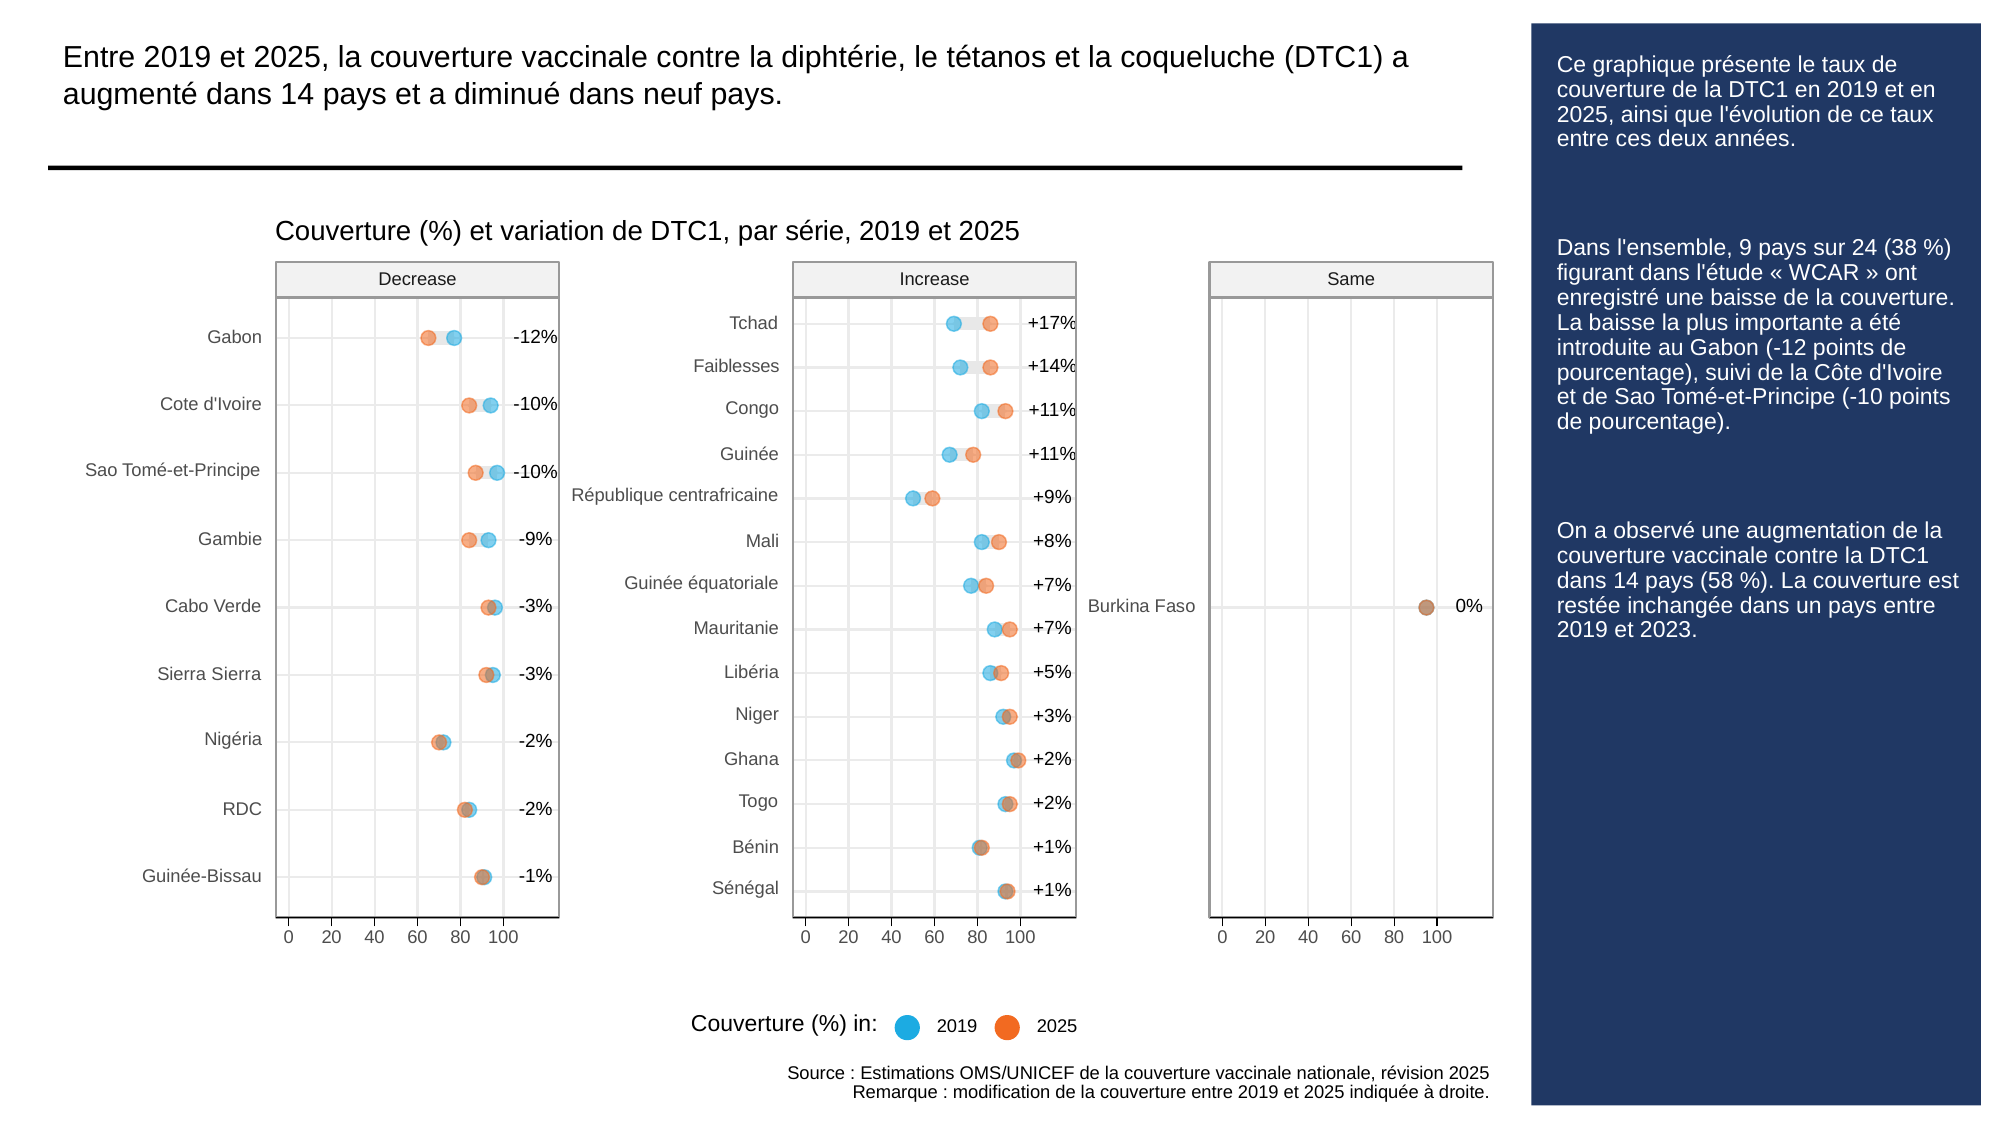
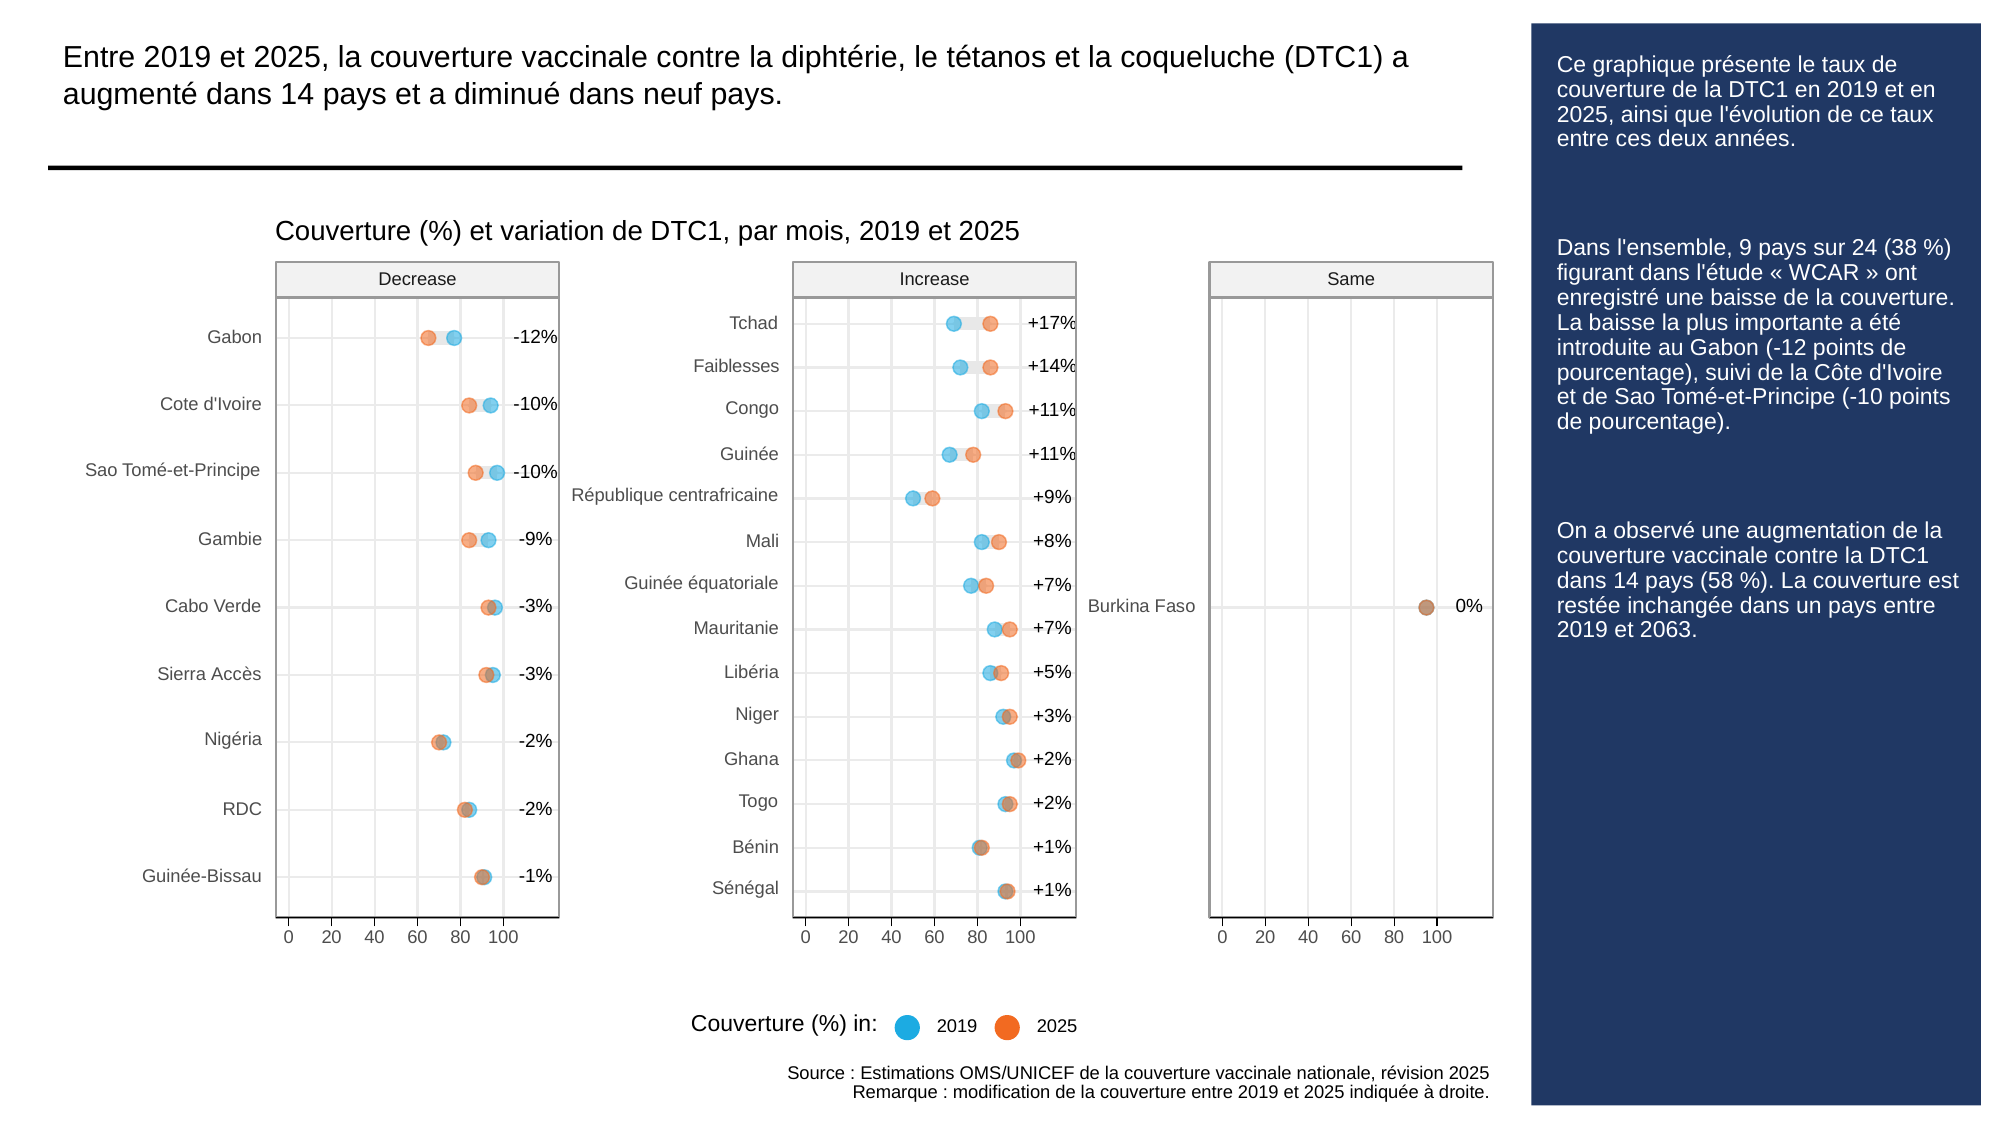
série: série -> mois
2023: 2023 -> 2063
Sierra Sierra: Sierra -> Accès
